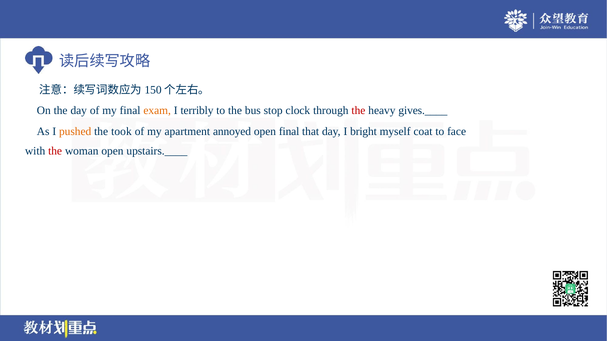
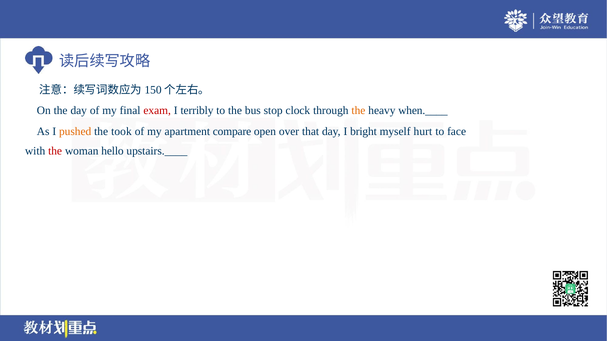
exam colour: orange -> red
the at (358, 111) colour: red -> orange
gives.____: gives.____ -> when.____
annoyed: annoyed -> compare
open final: final -> over
coat: coat -> hurt
woman open: open -> hello
